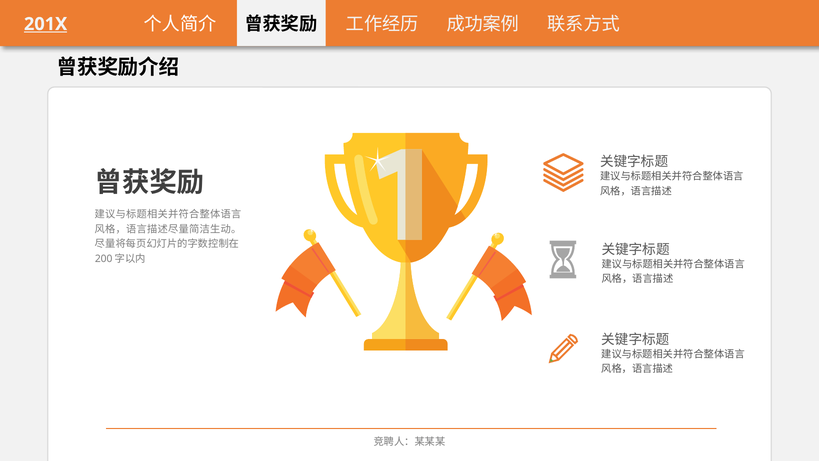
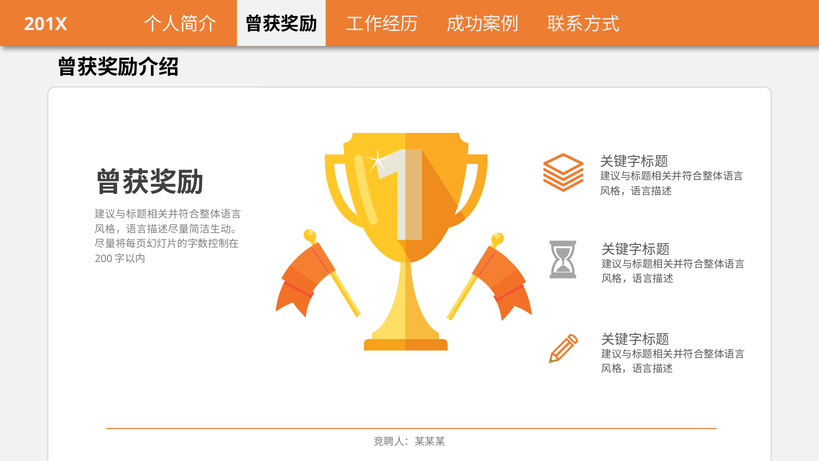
201X underline: present -> none
